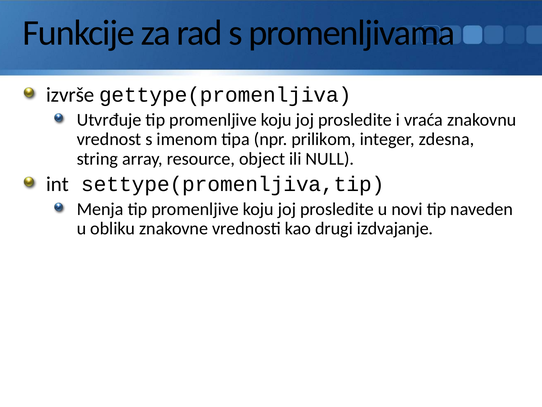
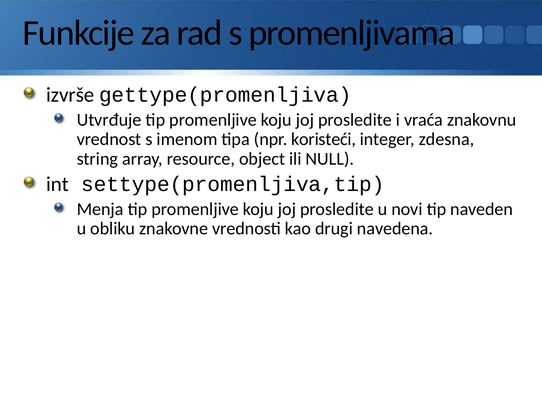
prilikom: prilikom -> koristeći
izdvajanje: izdvajanje -> navedena
